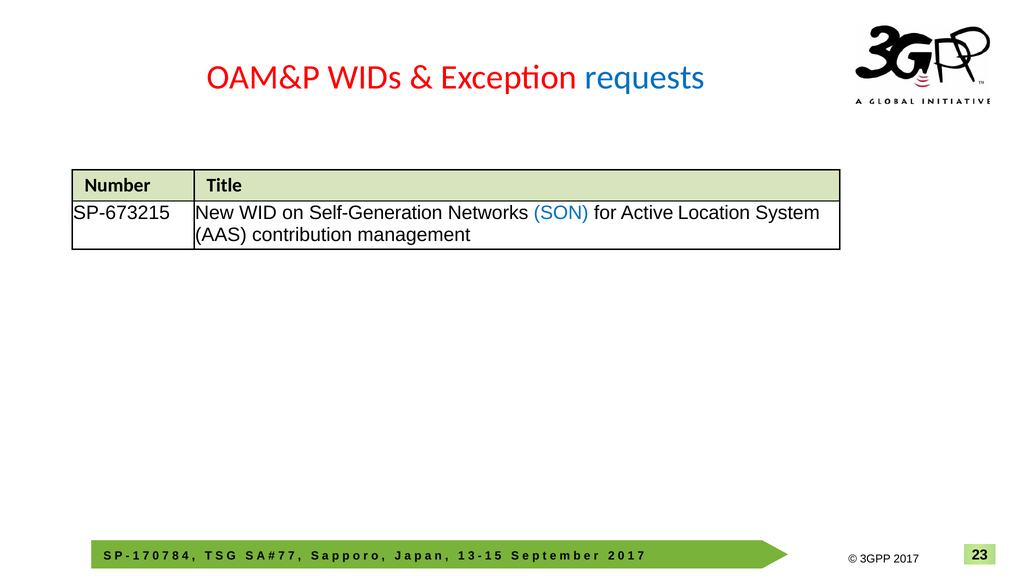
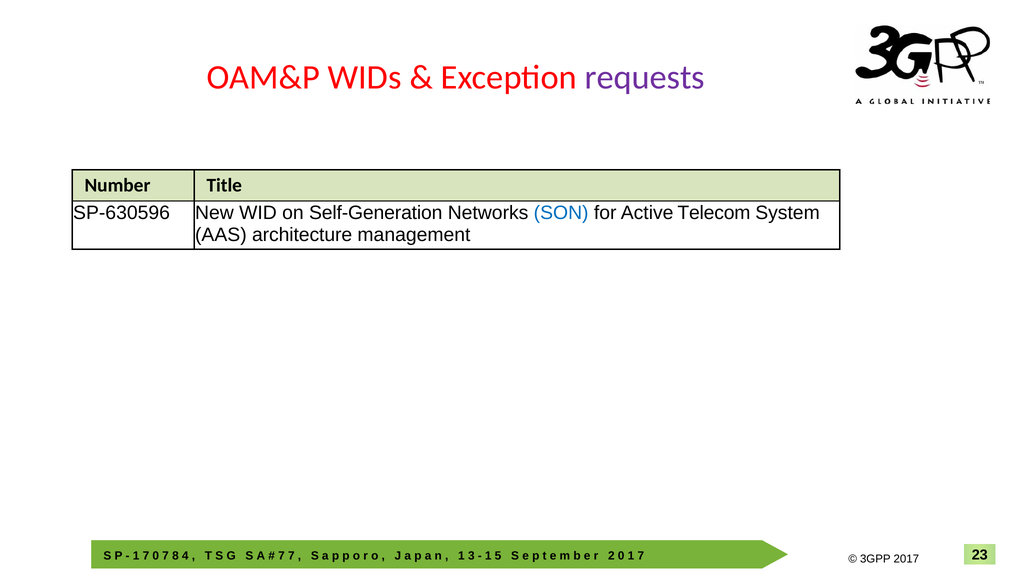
requests colour: blue -> purple
SP-673215: SP-673215 -> SP-630596
Location: Location -> Telecom
contribution: contribution -> architecture
